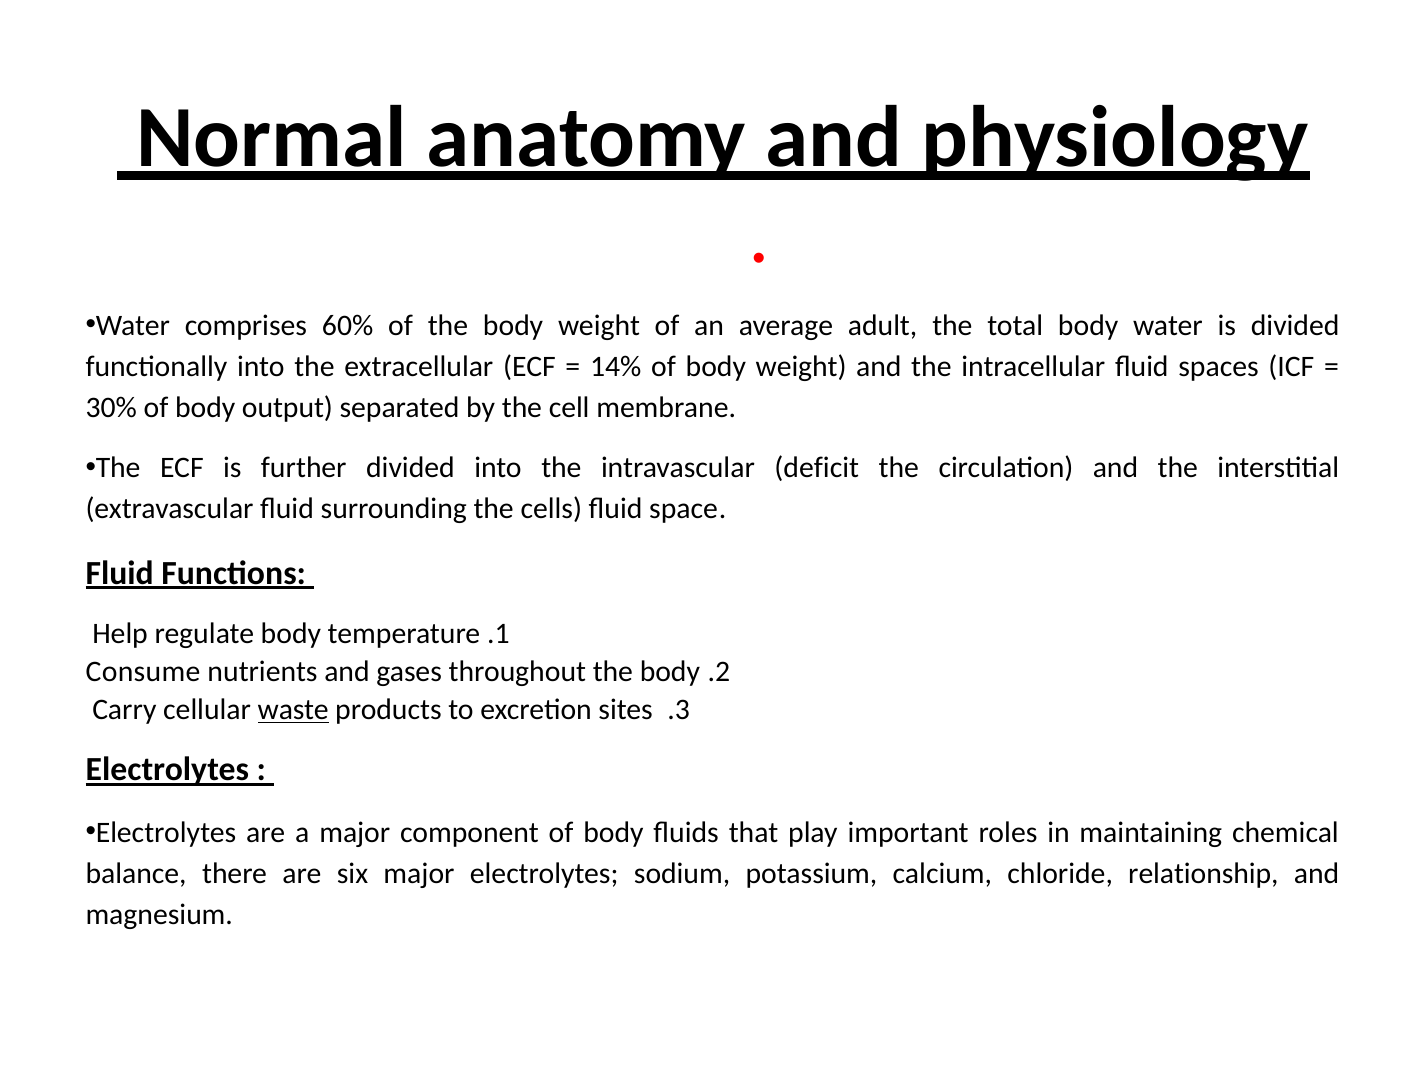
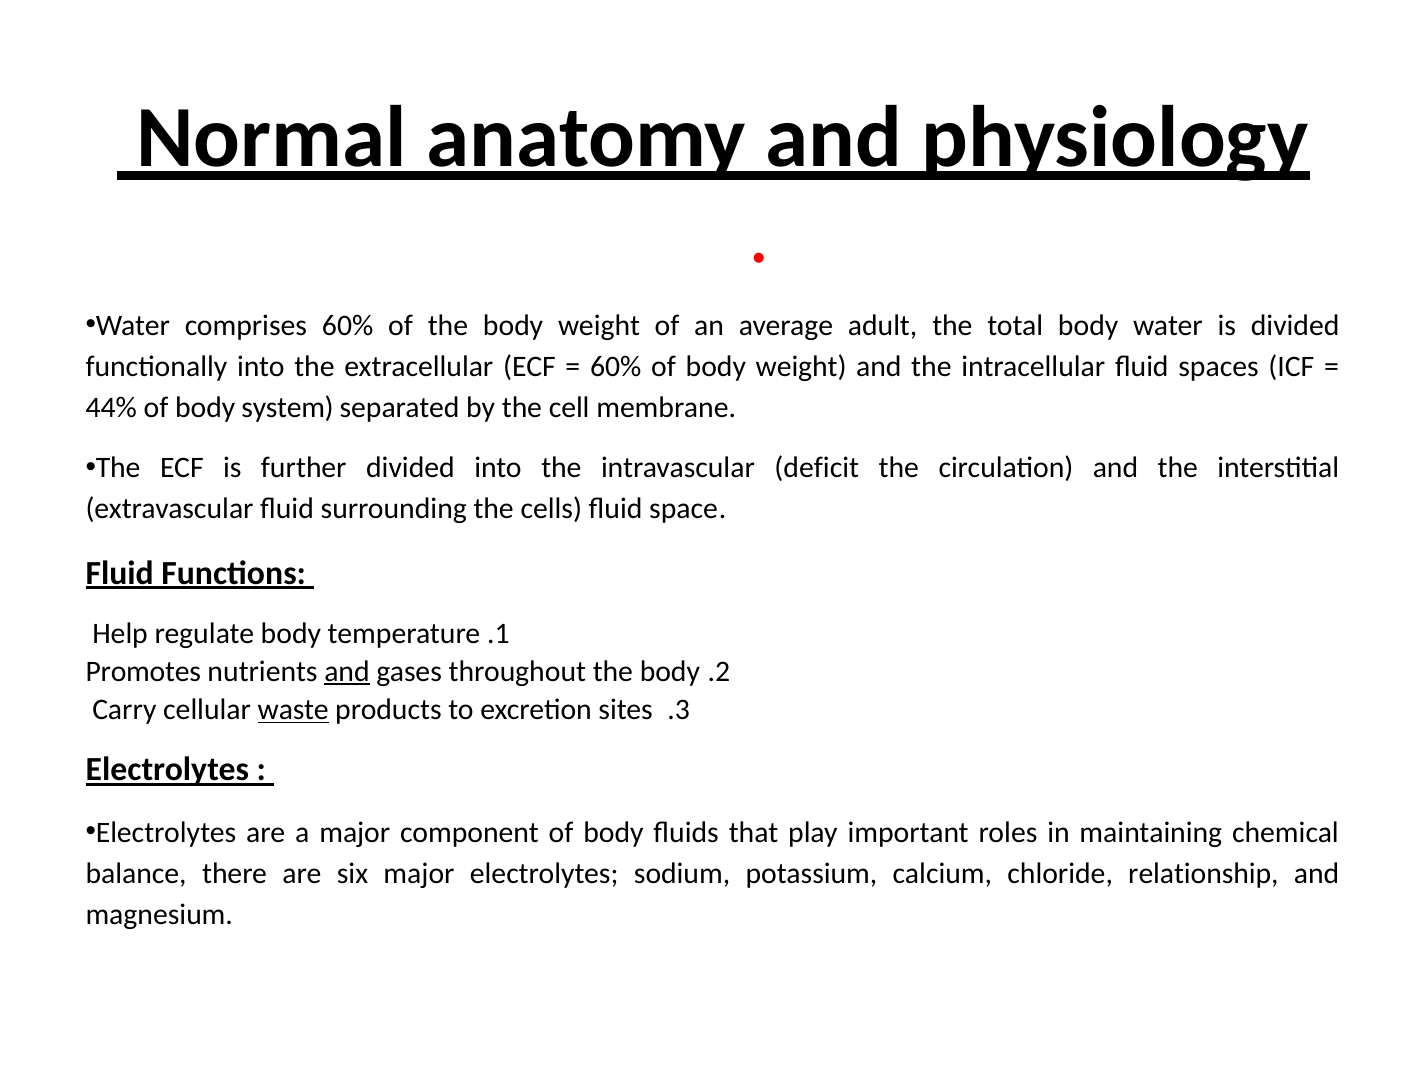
14% at (616, 366): 14% -> 60%
30%: 30% -> 44%
output: output -> system
Consume: Consume -> Promotes
and at (347, 672) underline: none -> present
